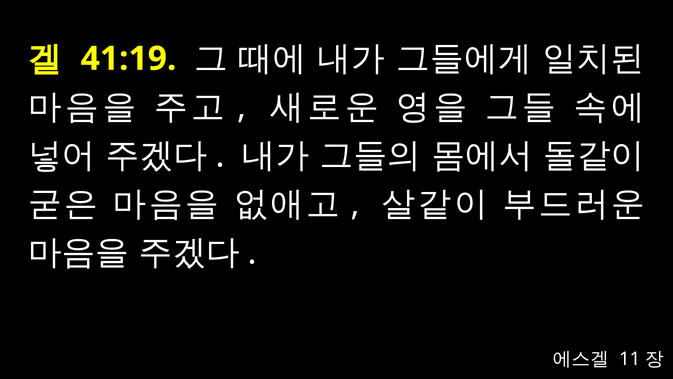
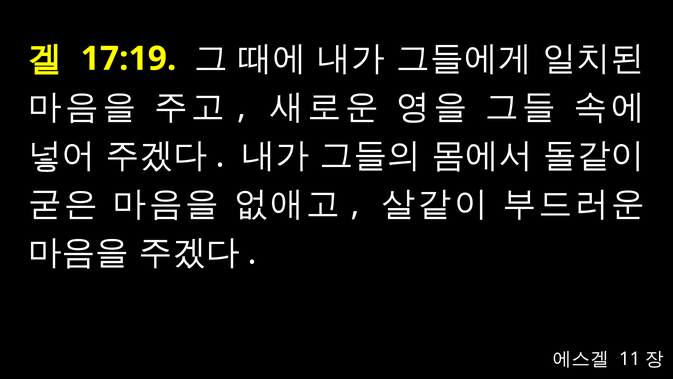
41:19: 41:19 -> 17:19
